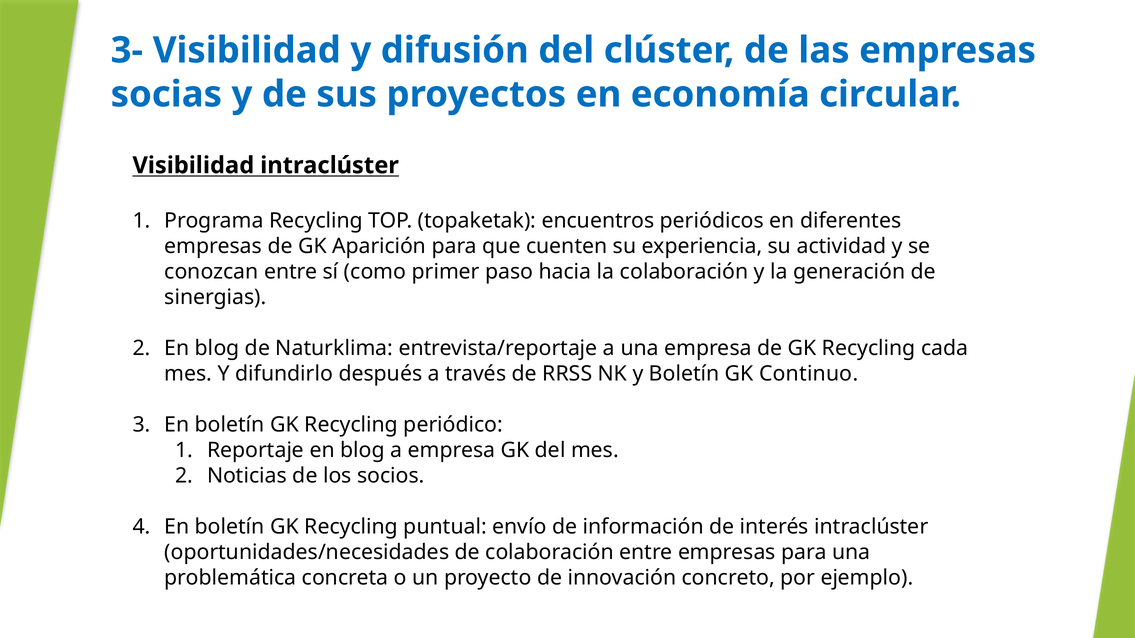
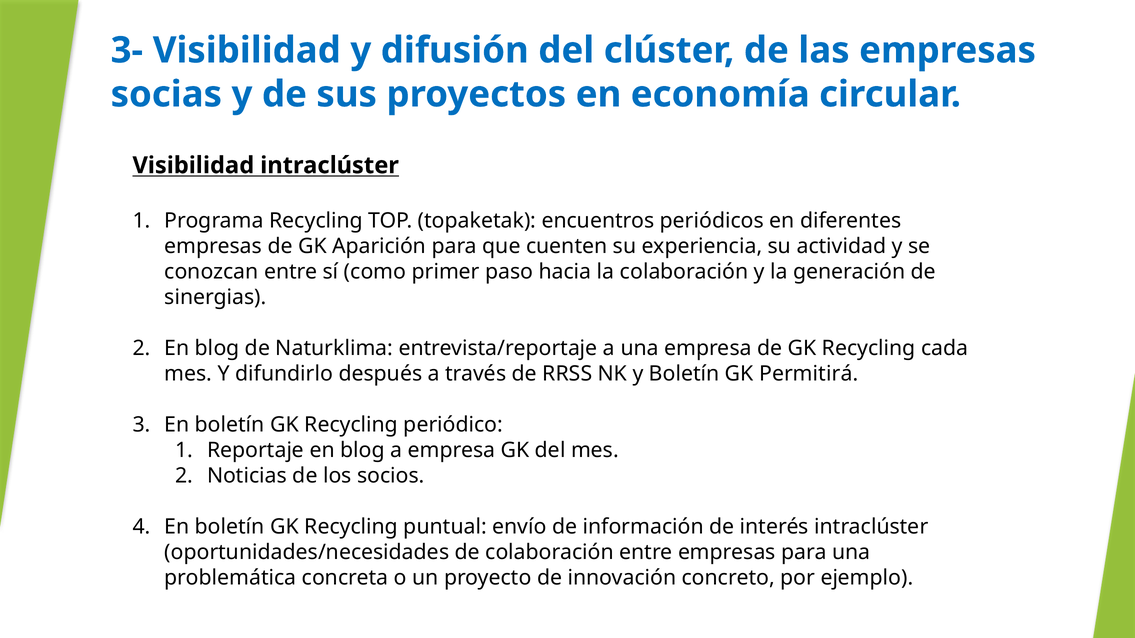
Continuo: Continuo -> Permitirá
